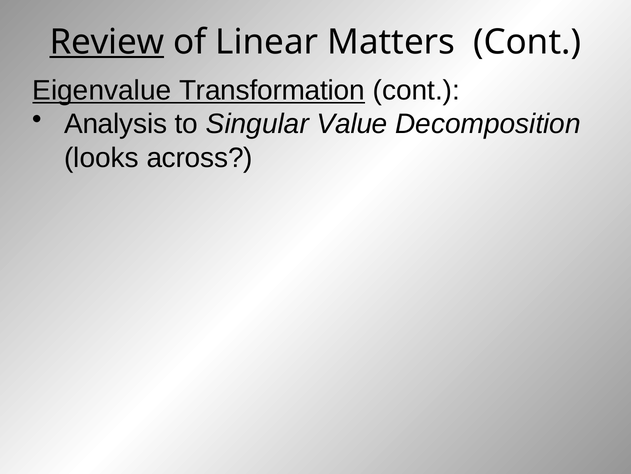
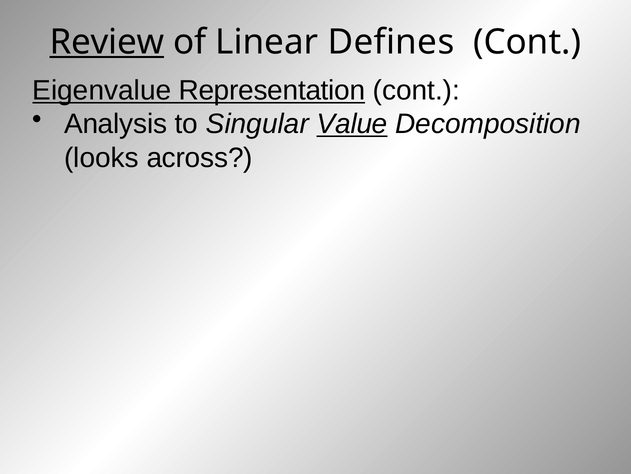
Matters: Matters -> Defines
Transformation: Transformation -> Representation
Value underline: none -> present
